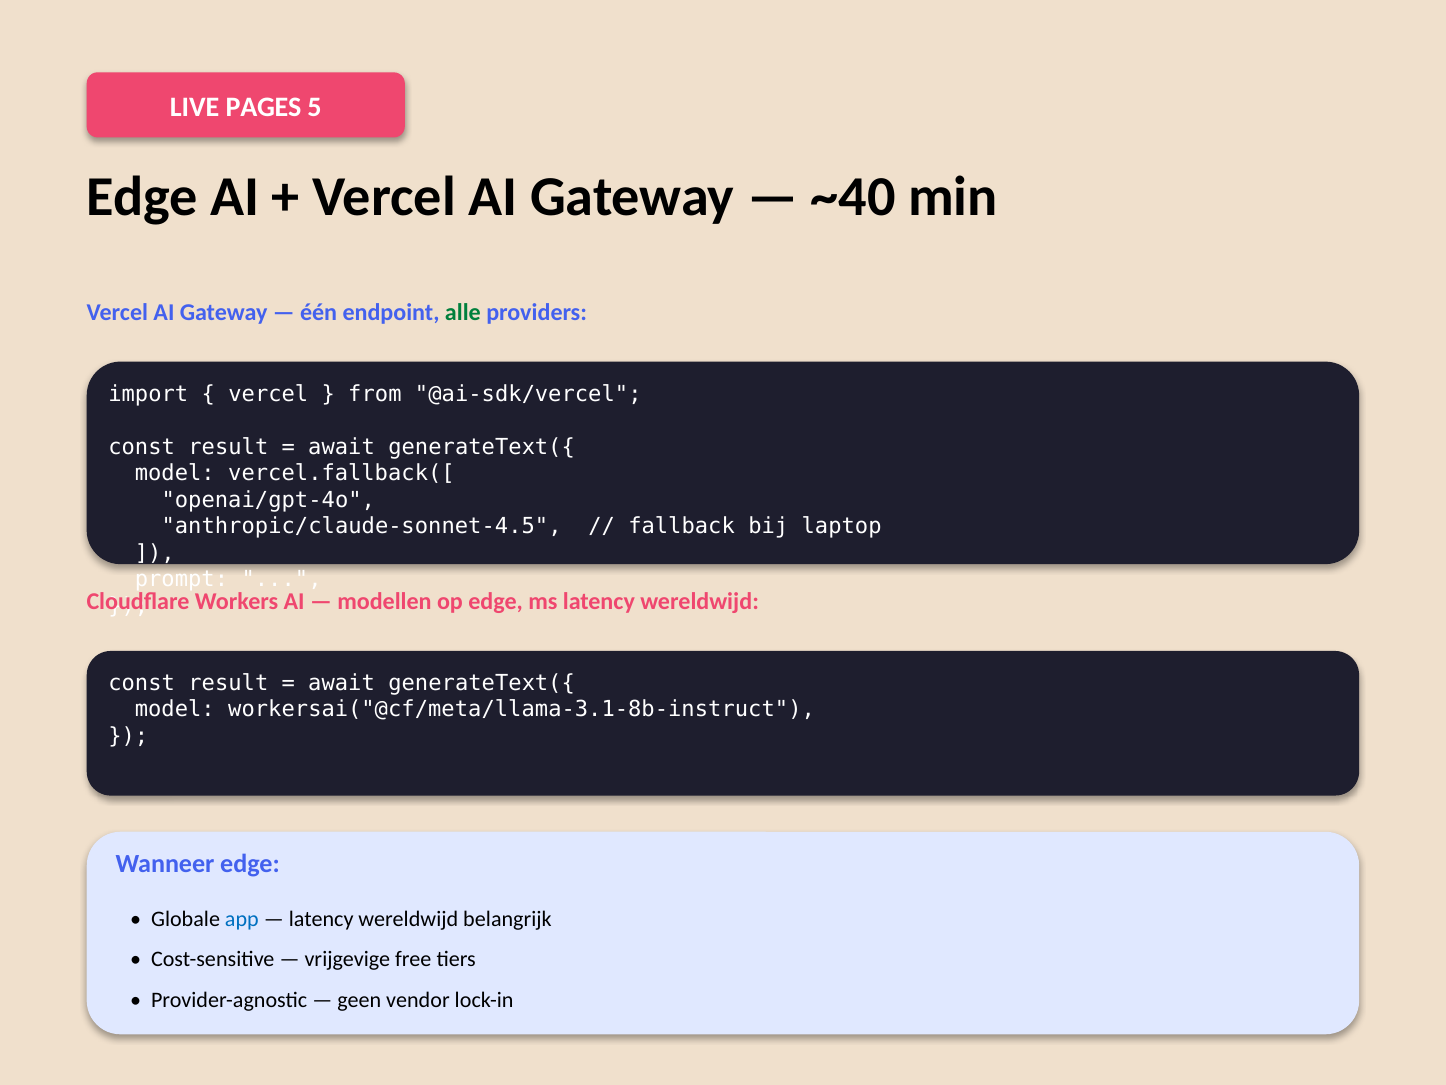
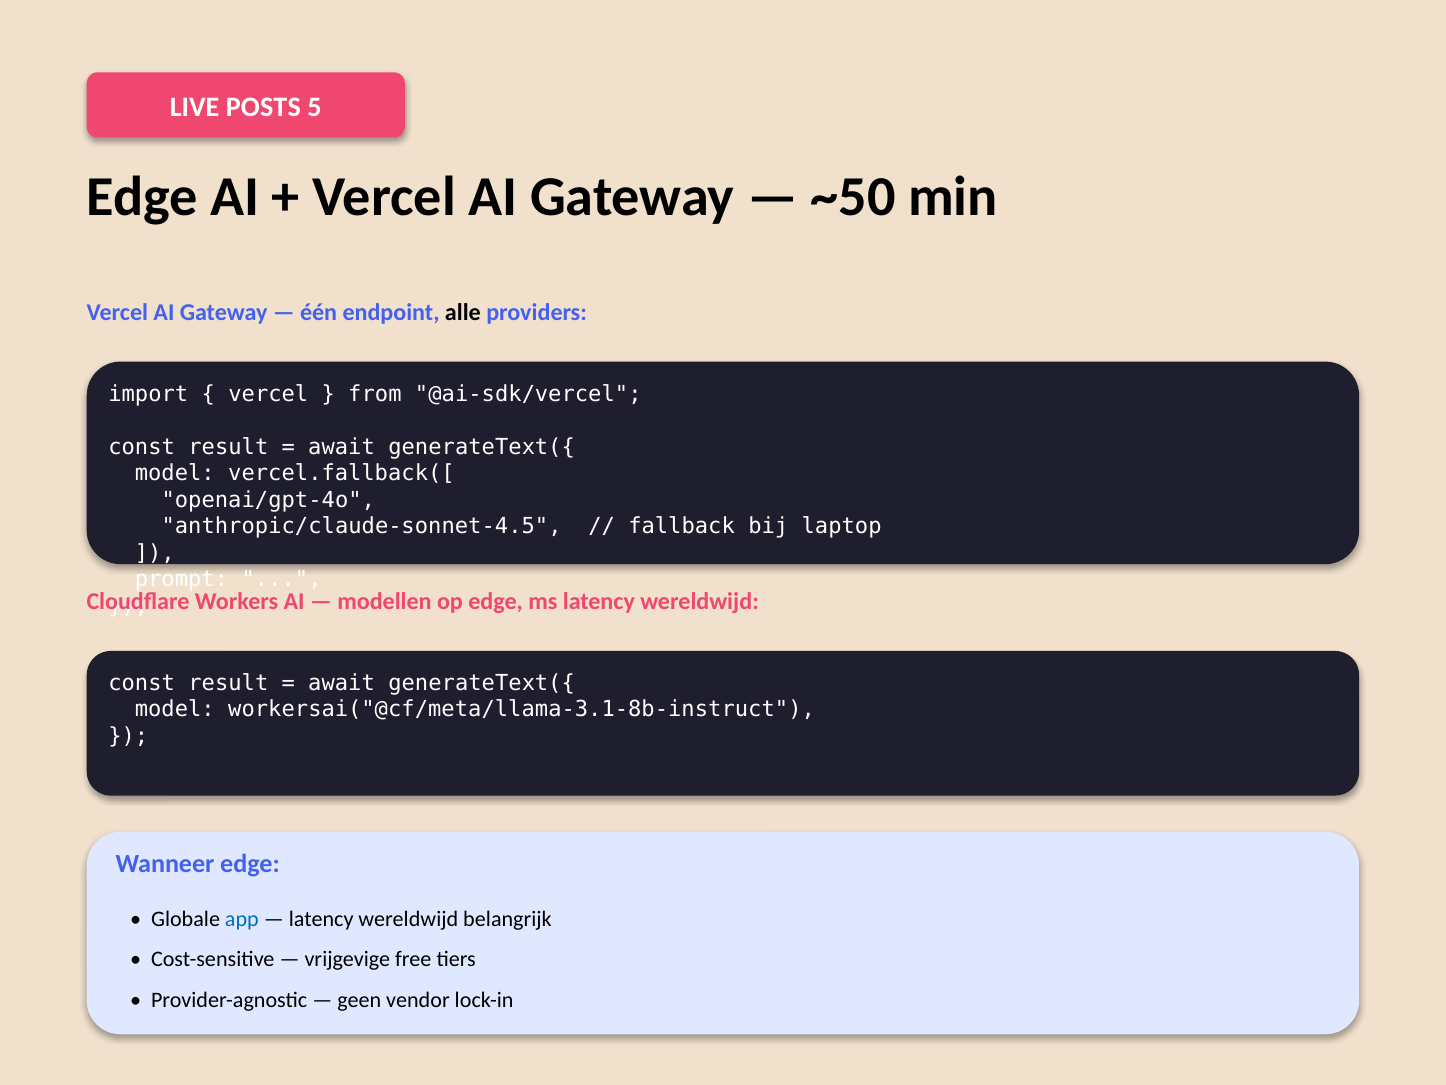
PAGES: PAGES -> POSTS
~40: ~40 -> ~50
alle colour: green -> black
